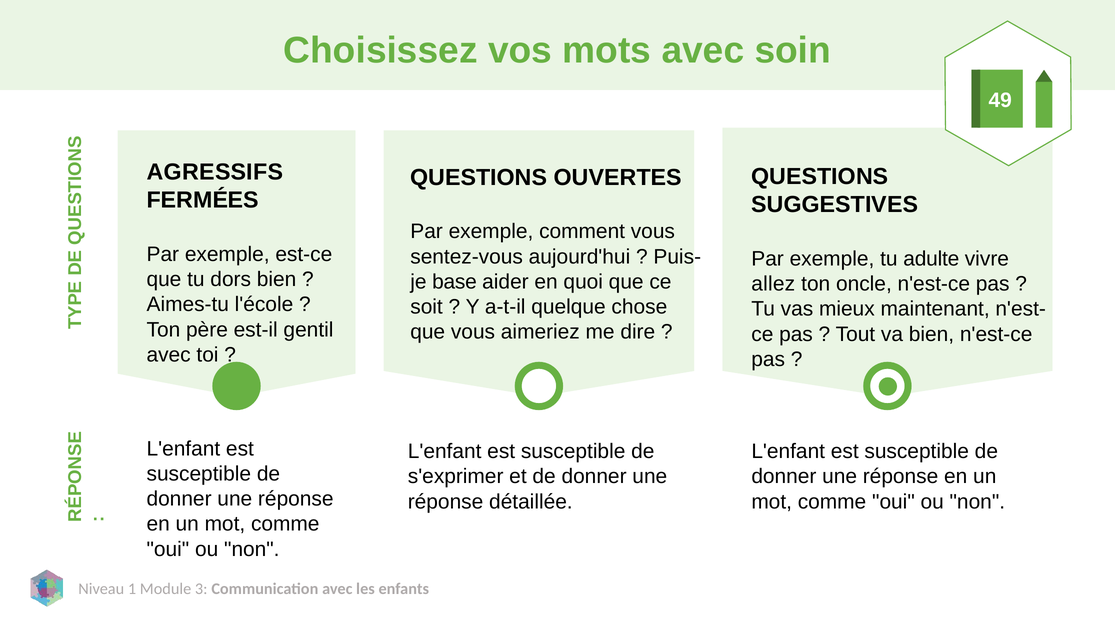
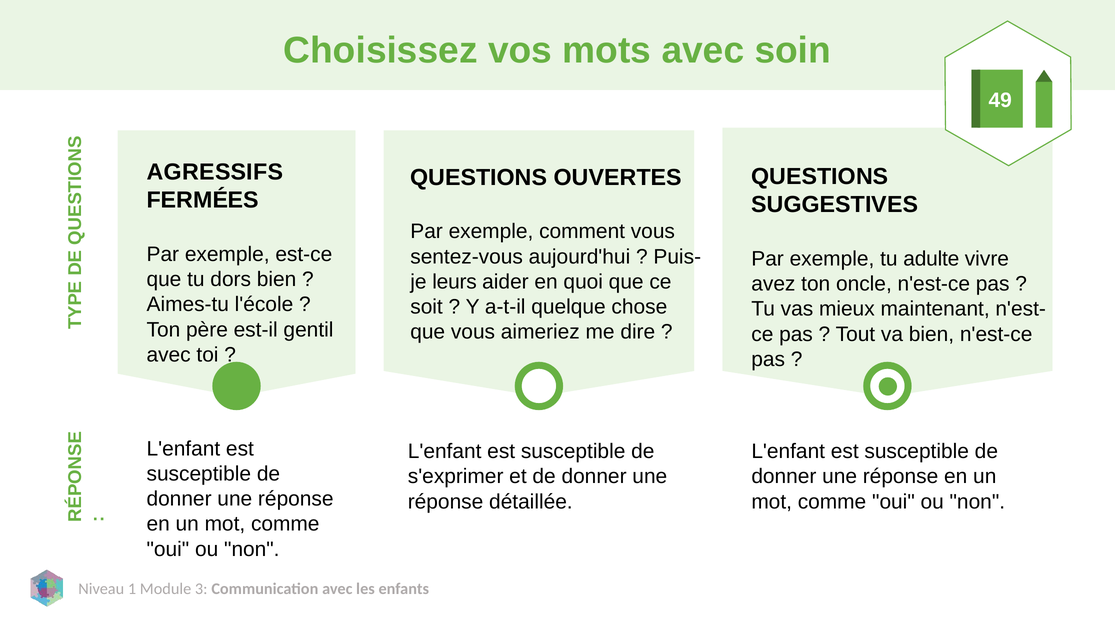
base: base -> leurs
allez: allez -> avez
